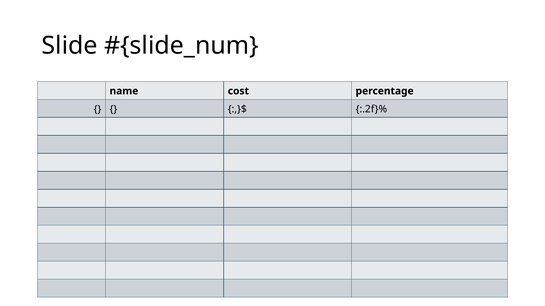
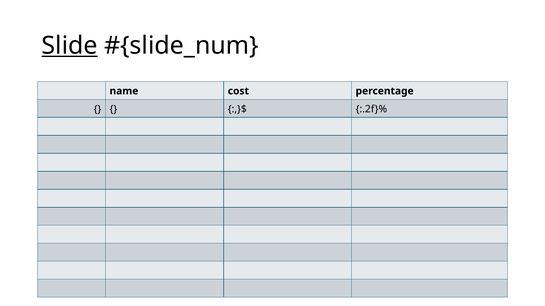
Slide underline: none -> present
